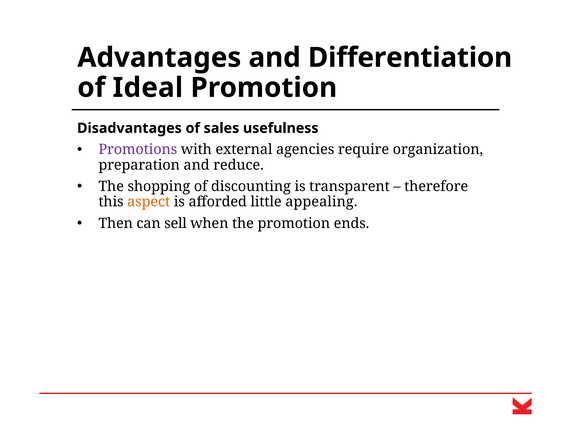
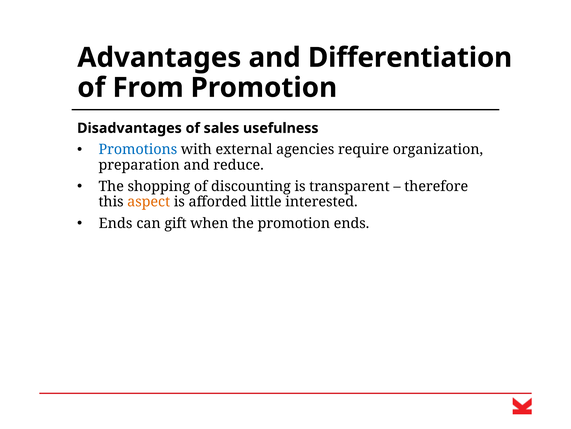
Ideal: Ideal -> From
Promotions colour: purple -> blue
appealing: appealing -> interested
Then at (116, 223): Then -> Ends
sell: sell -> gift
